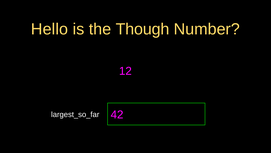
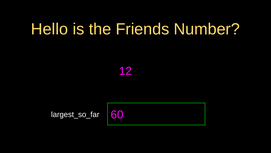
Though: Though -> Friends
42: 42 -> 60
